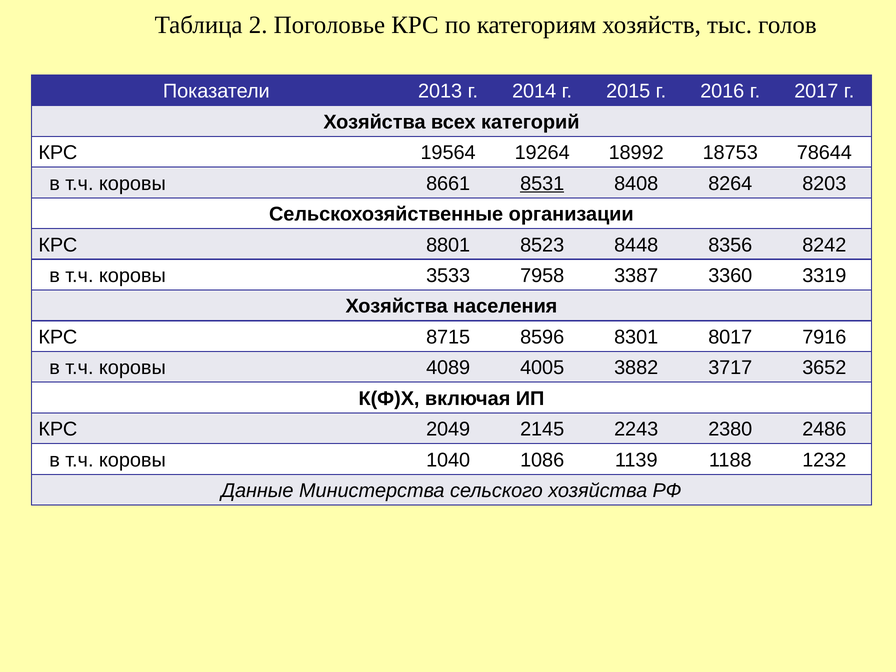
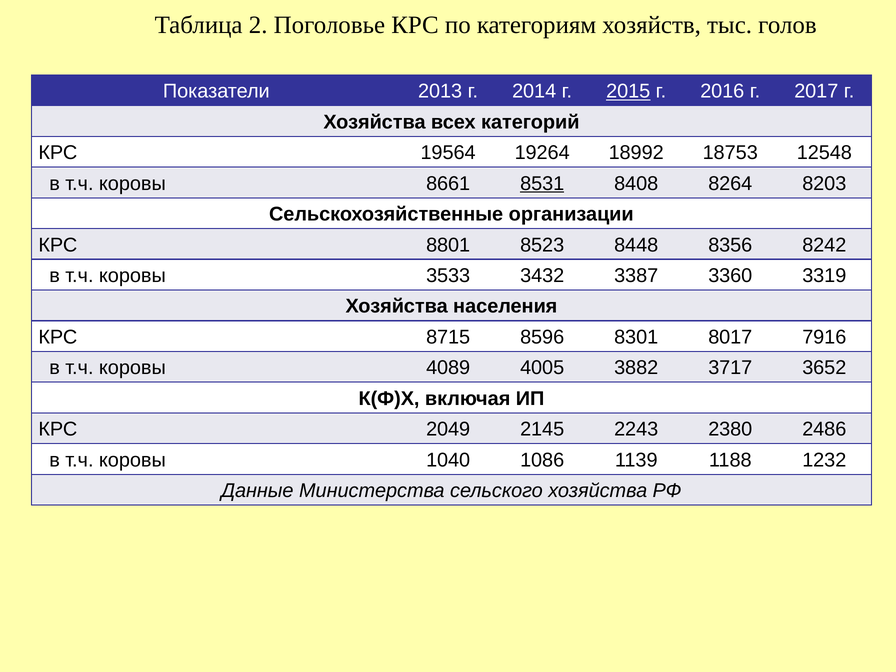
2015 underline: none -> present
78644: 78644 -> 12548
7958: 7958 -> 3432
